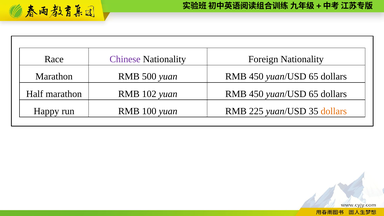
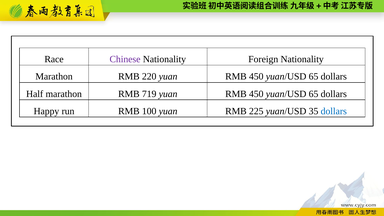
500: 500 -> 220
102: 102 -> 719
dollars at (334, 111) colour: orange -> blue
